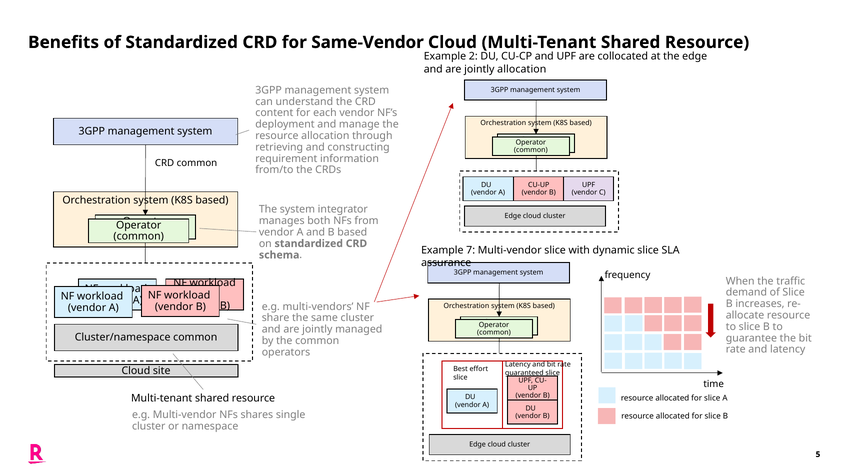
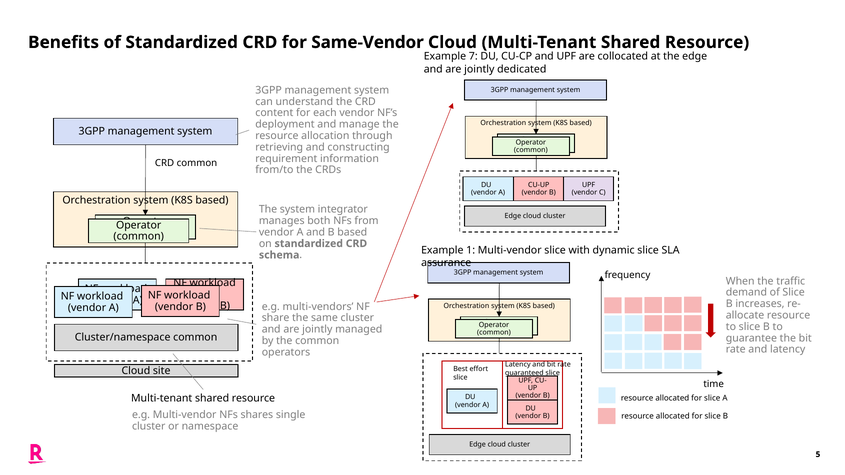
2: 2 -> 7
jointly allocation: allocation -> dedicated
7: 7 -> 1
